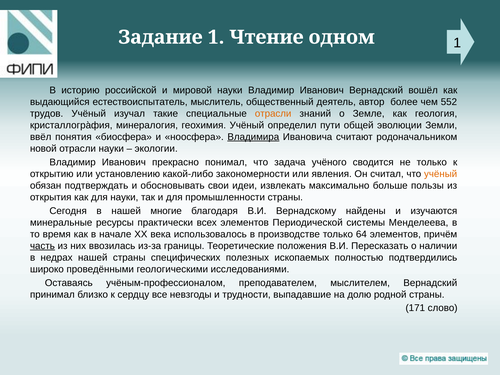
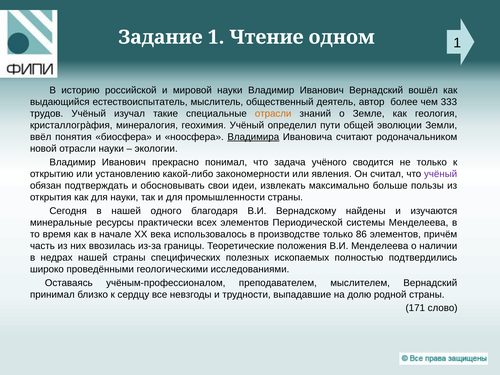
552: 552 -> 333
учёный at (441, 174) colour: orange -> purple
многие: многие -> одного
64: 64 -> 86
часть underline: present -> none
В.И Пересказать: Пересказать -> Менделеева
